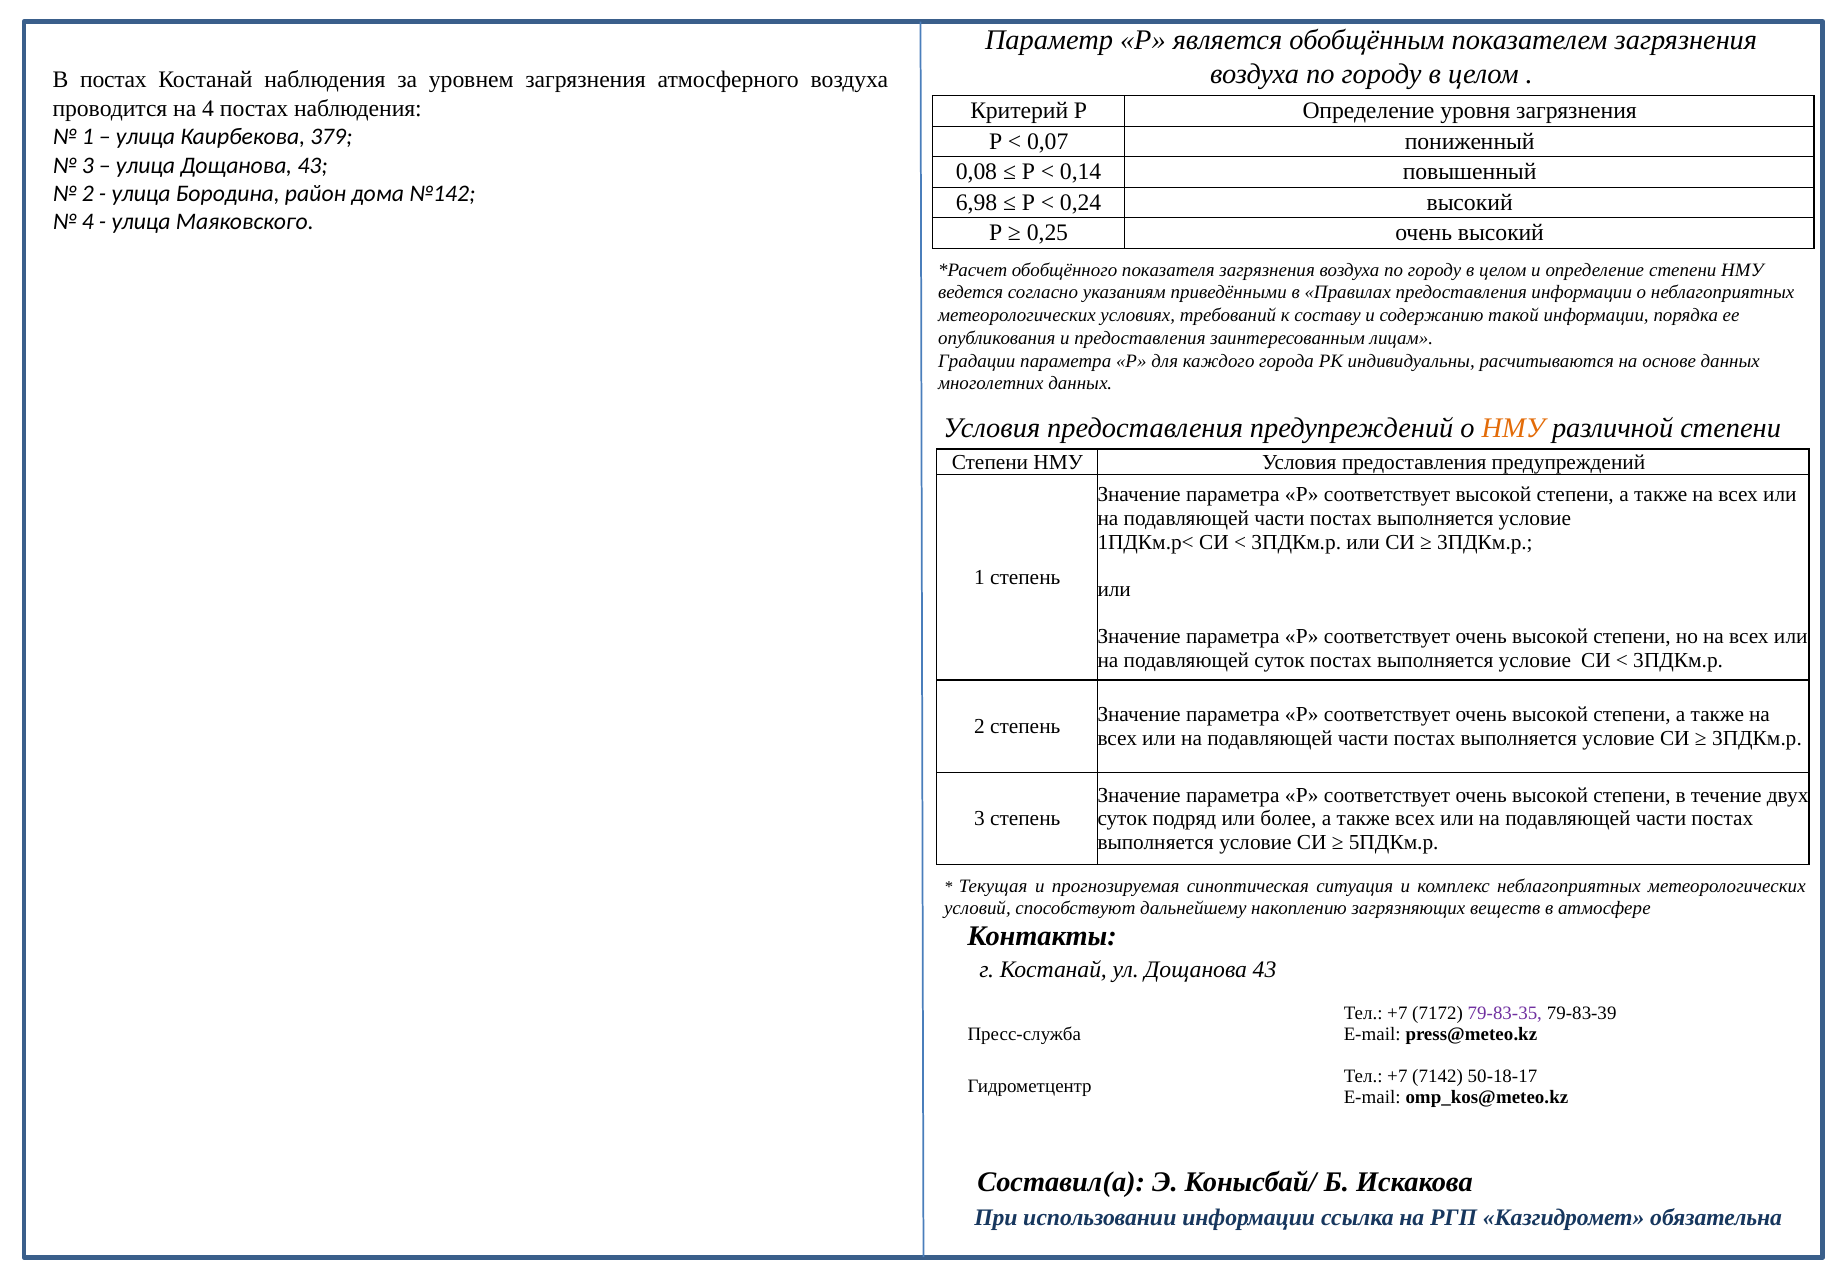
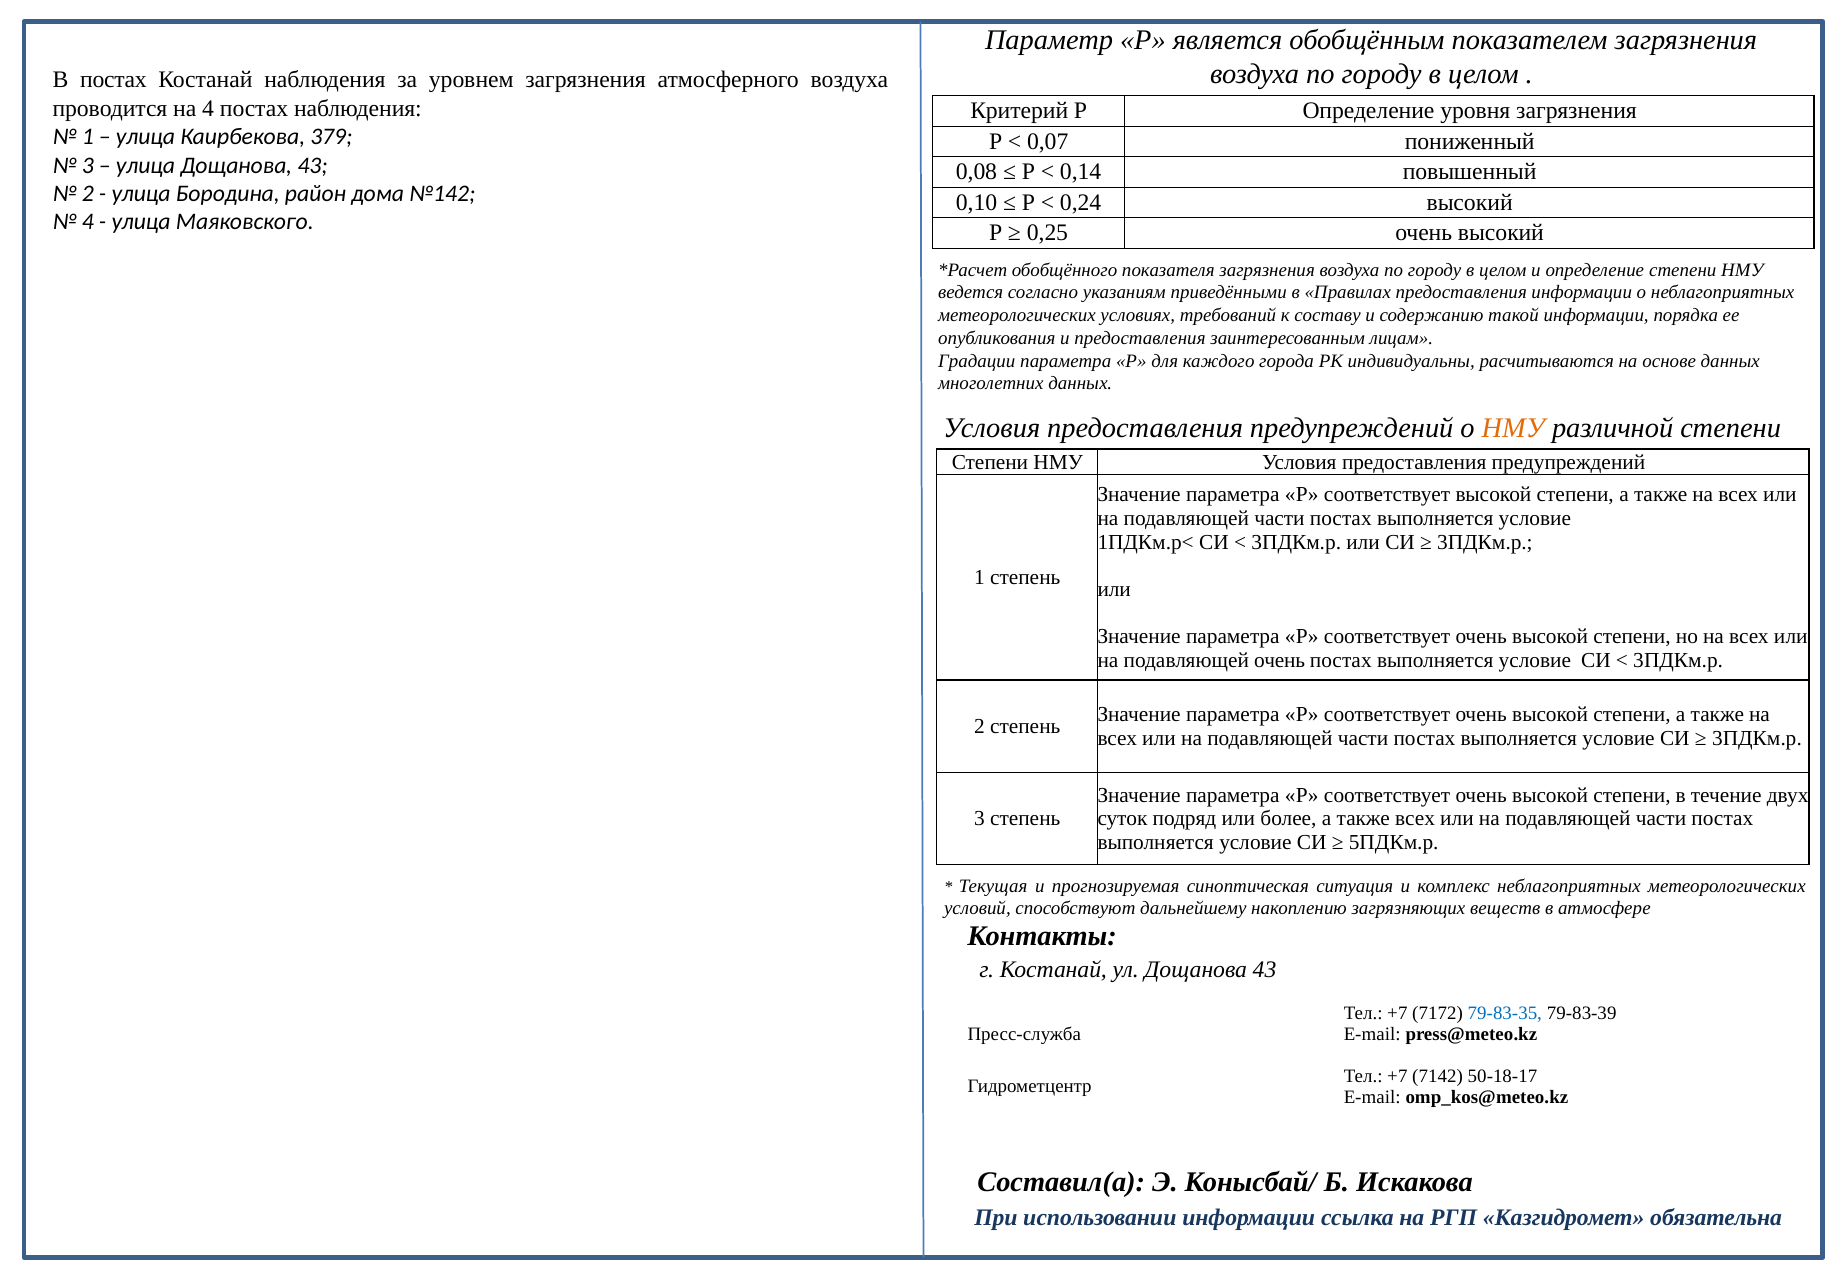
6,98: 6,98 -> 0,10
подавляющей суток: суток -> очень
79-83-35 colour: purple -> blue
